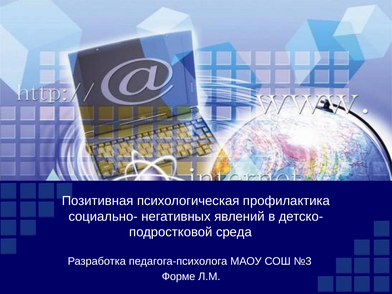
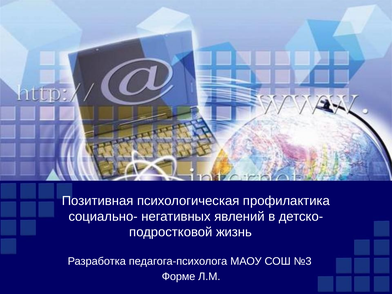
среда: среда -> жизнь
